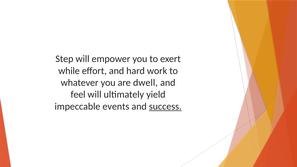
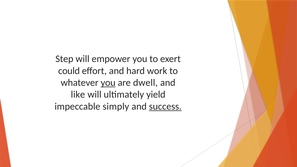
while: while -> could
you at (108, 83) underline: none -> present
feel: feel -> like
events: events -> simply
